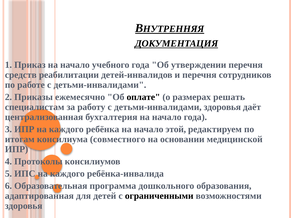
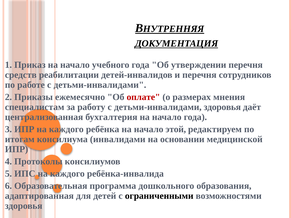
оплате colour: black -> red
решать: решать -> мнения
совместного: совместного -> инвалидами
